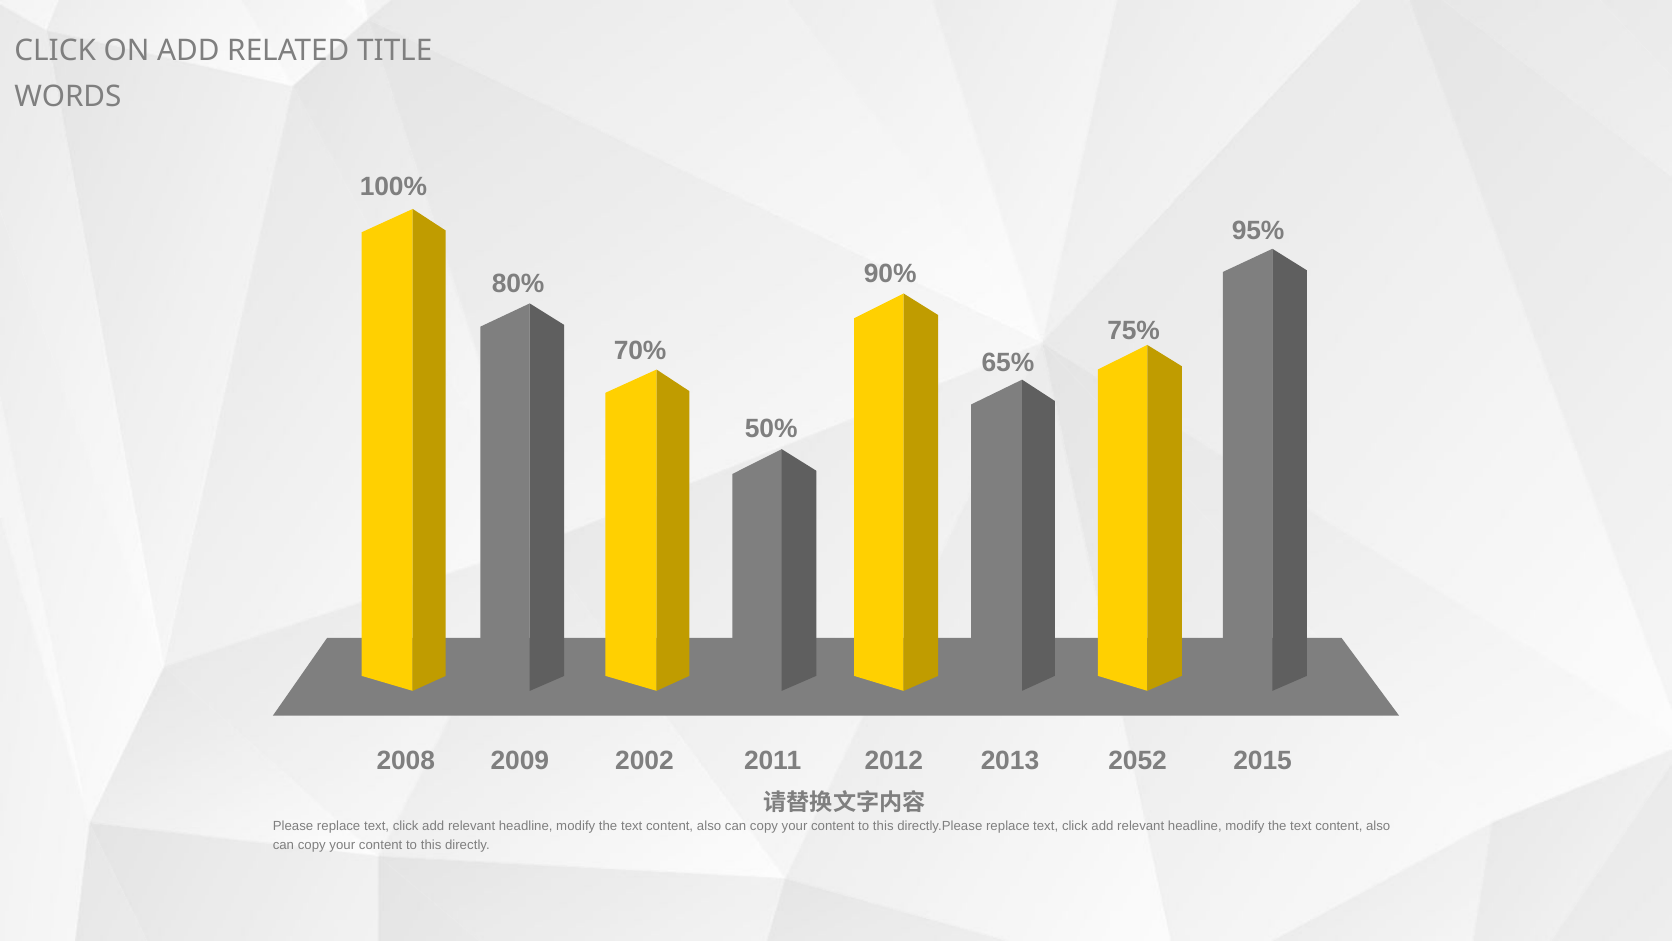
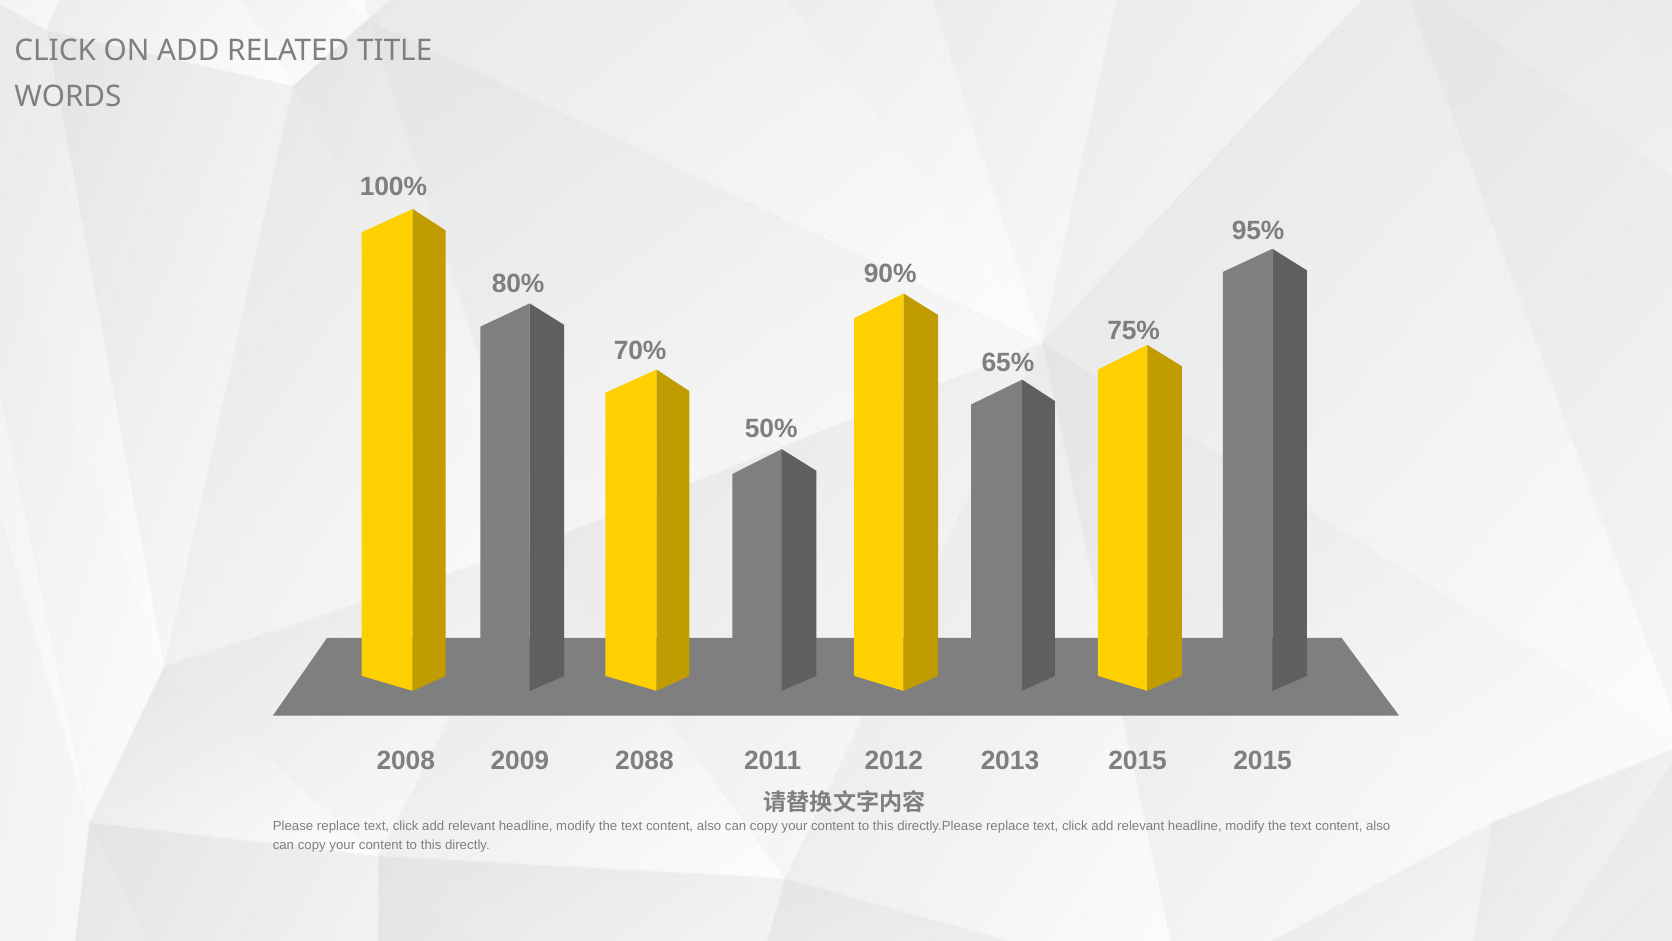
2002: 2002 -> 2088
2052 at (1138, 760): 2052 -> 2015
